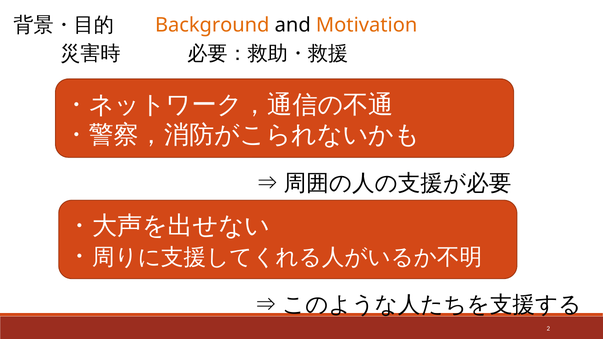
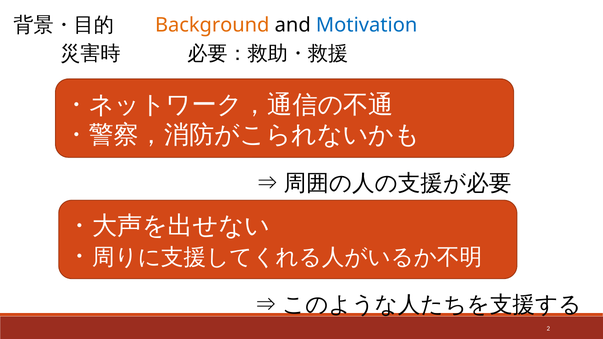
Motivation colour: orange -> blue
